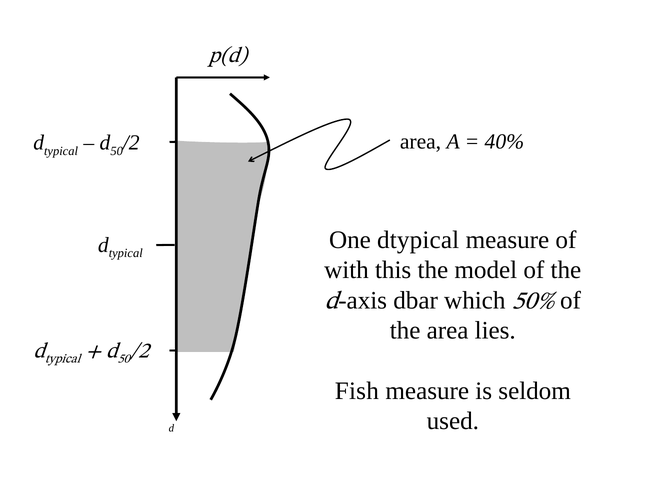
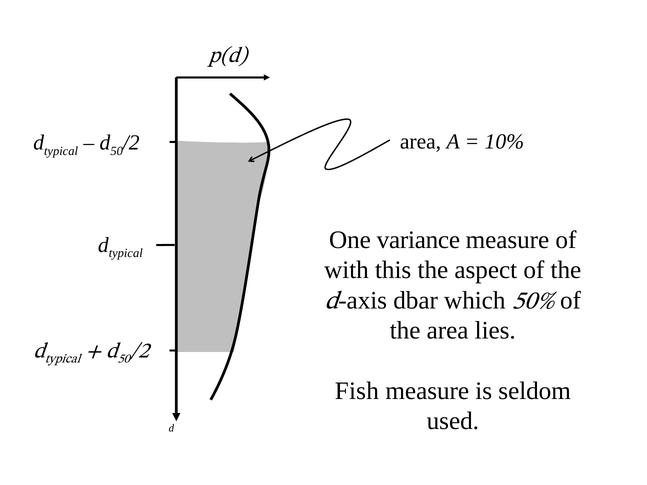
40%: 40% -> 10%
One dtypical: dtypical -> variance
model: model -> aspect
